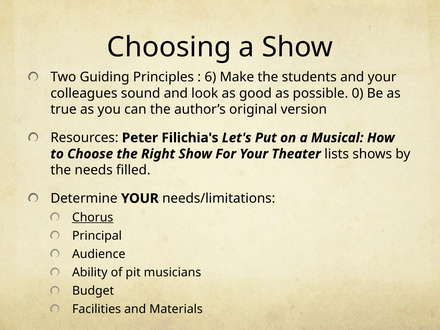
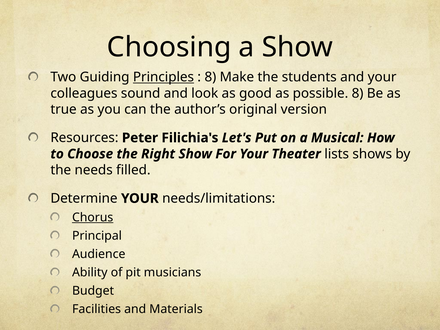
Principles underline: none -> present
6 at (210, 77): 6 -> 8
possible 0: 0 -> 8
